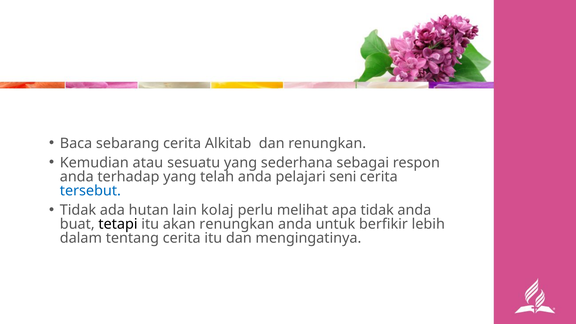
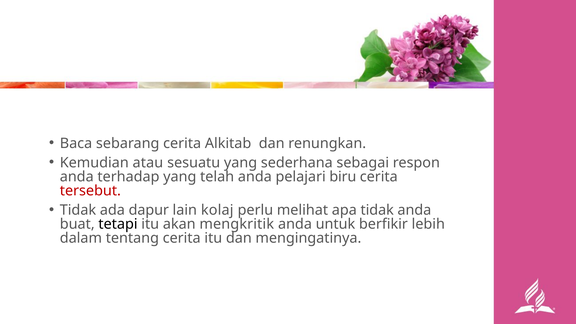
seni: seni -> biru
tersebut colour: blue -> red
hutan: hutan -> dapur
akan renungkan: renungkan -> mengkritik
